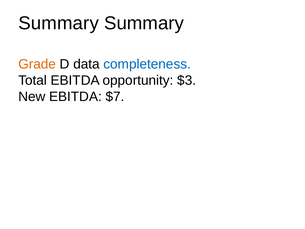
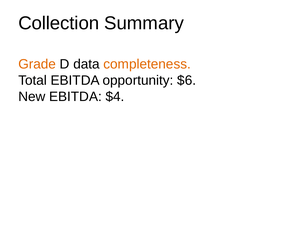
Summary at (59, 23): Summary -> Collection
completeness colour: blue -> orange
$3: $3 -> $6
$7: $7 -> $4
